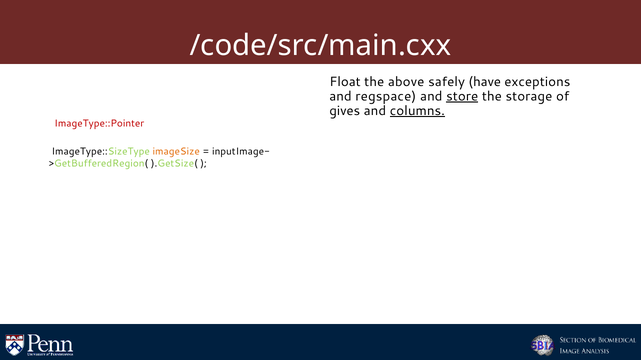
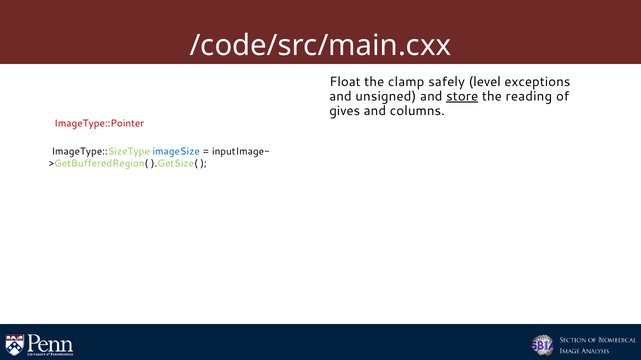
above: above -> clamp
have: have -> level
regspace: regspace -> unsigned
storage: storage -> reading
columns underline: present -> none
imageSize colour: orange -> blue
